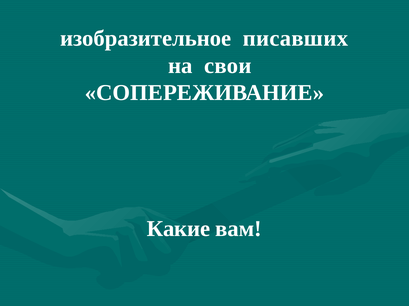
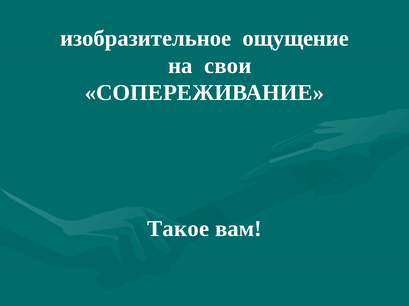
писавших: писавших -> ощущение
Какие: Какие -> Такое
